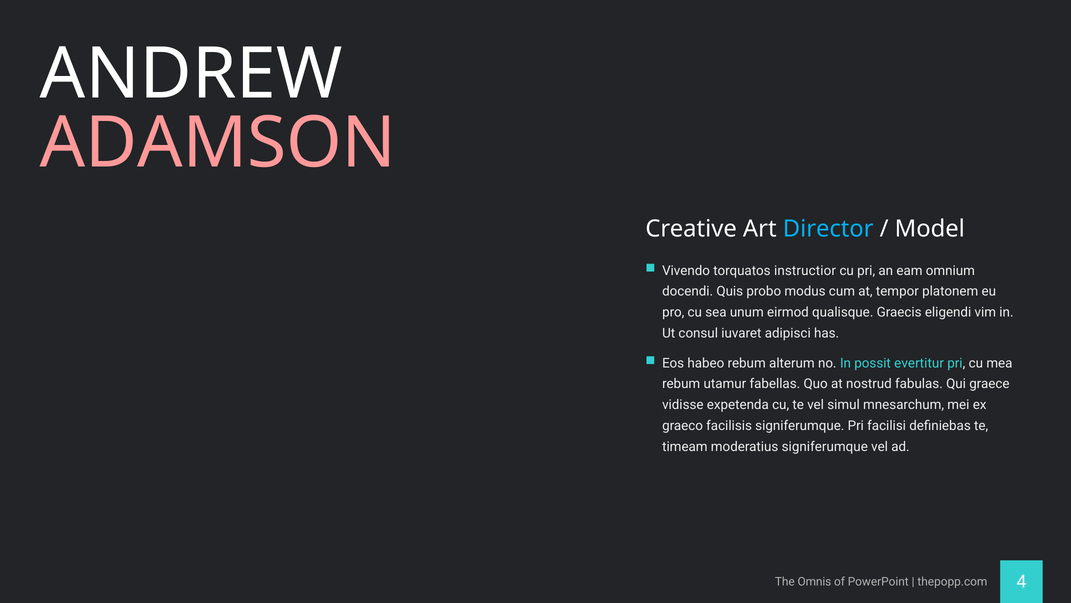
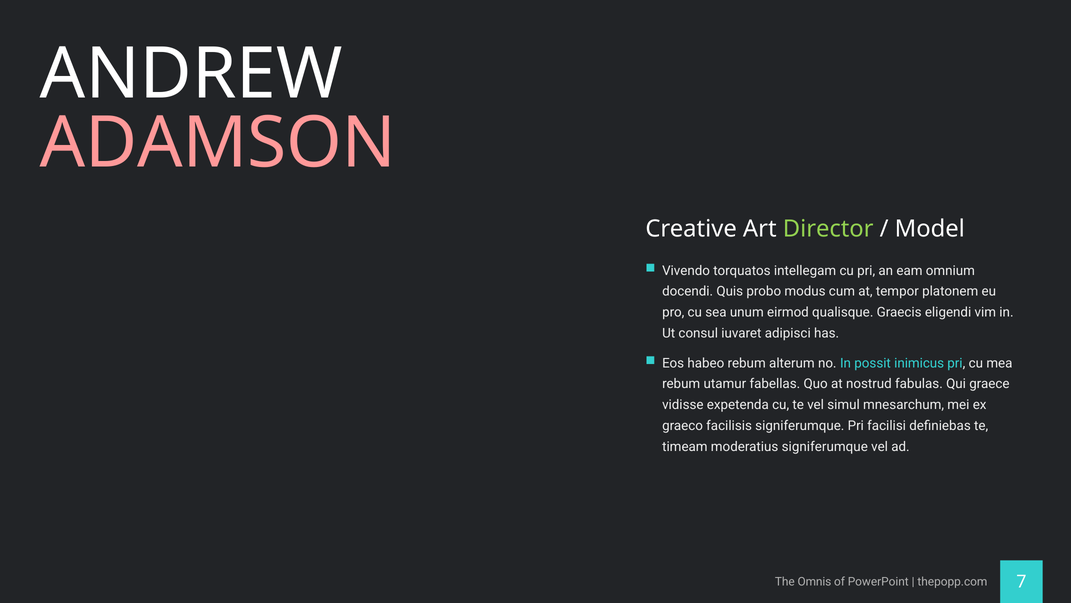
Director colour: light blue -> light green
instructior: instructior -> intellegam
evertitur: evertitur -> inimicus
4: 4 -> 7
